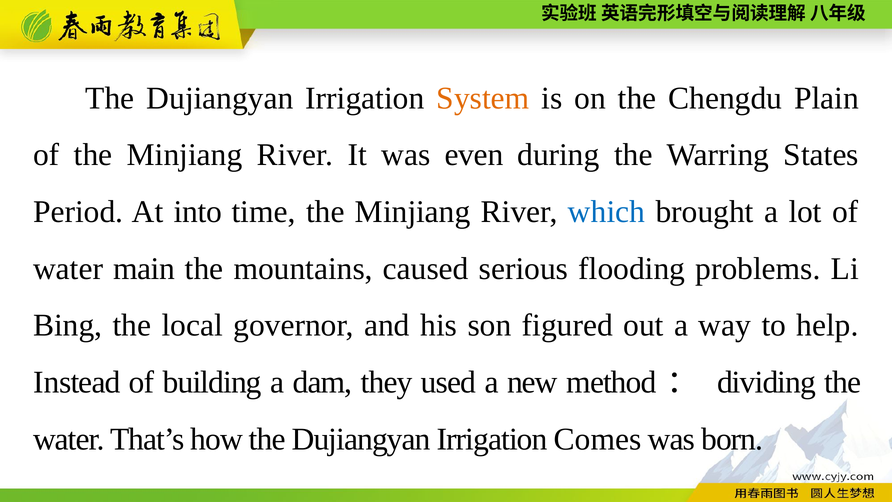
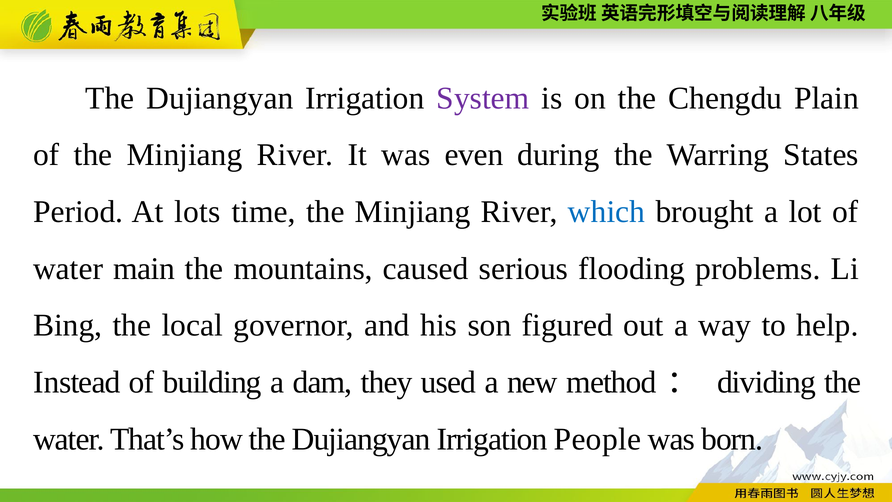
System colour: orange -> purple
into: into -> lots
Comes: Comes -> People
